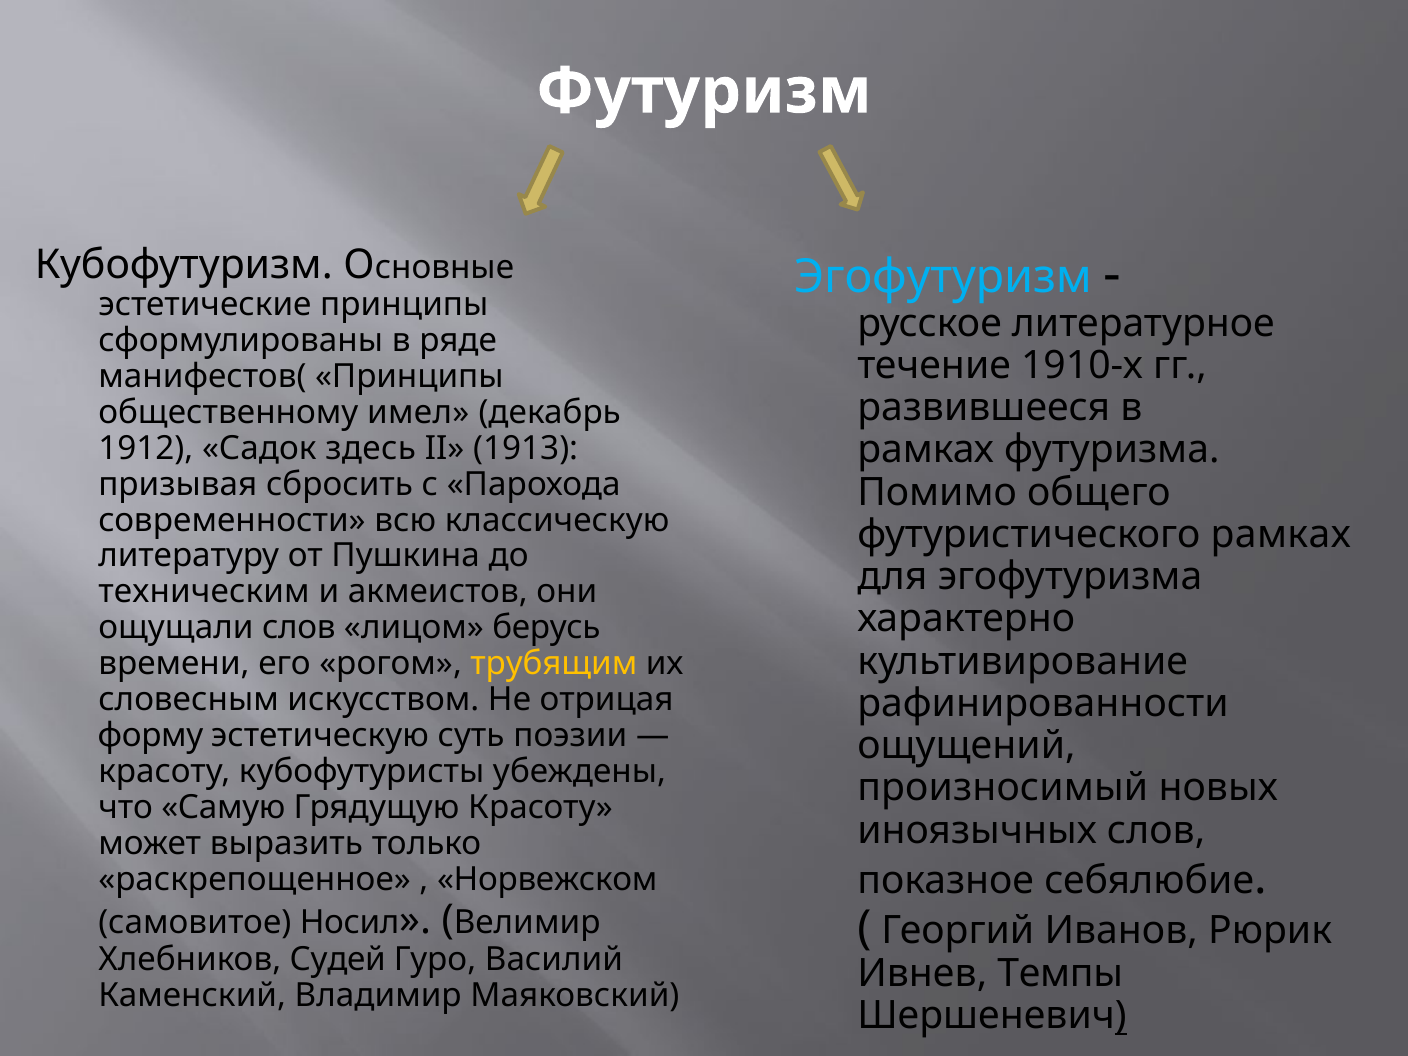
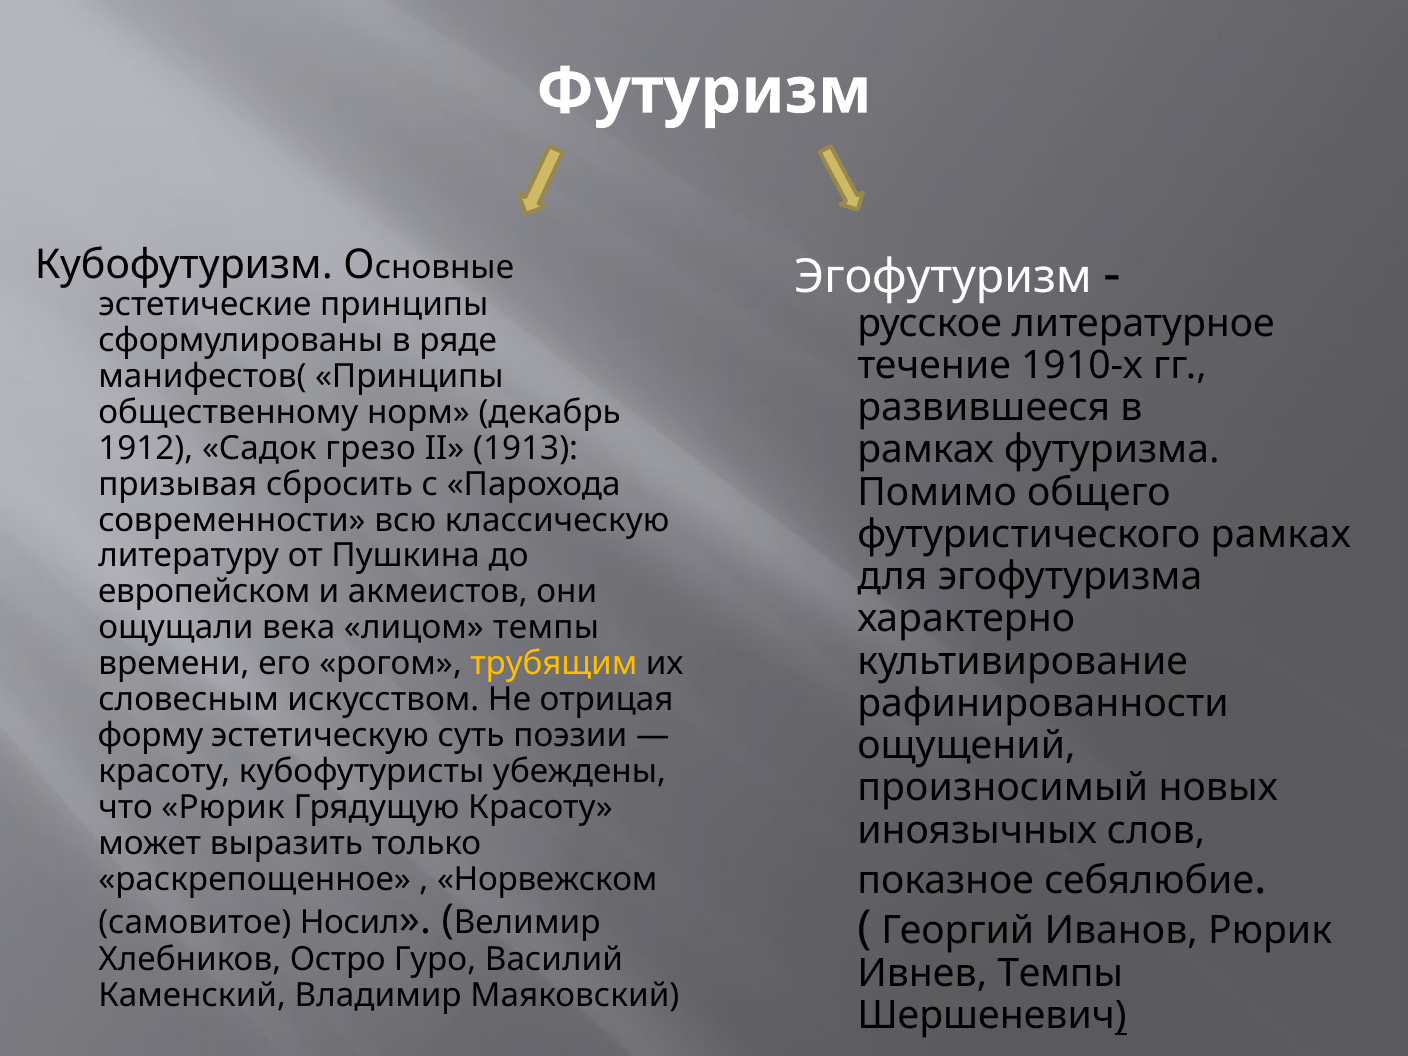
Эгофутуризм colour: light blue -> white
имел: имел -> норм
здесь: здесь -> грезо
техническим: техническим -> европейском
ощущали слов: слов -> века
лицом берусь: берусь -> темпы
что Самую: Самую -> Рюрик
Судей: Судей -> Остро
